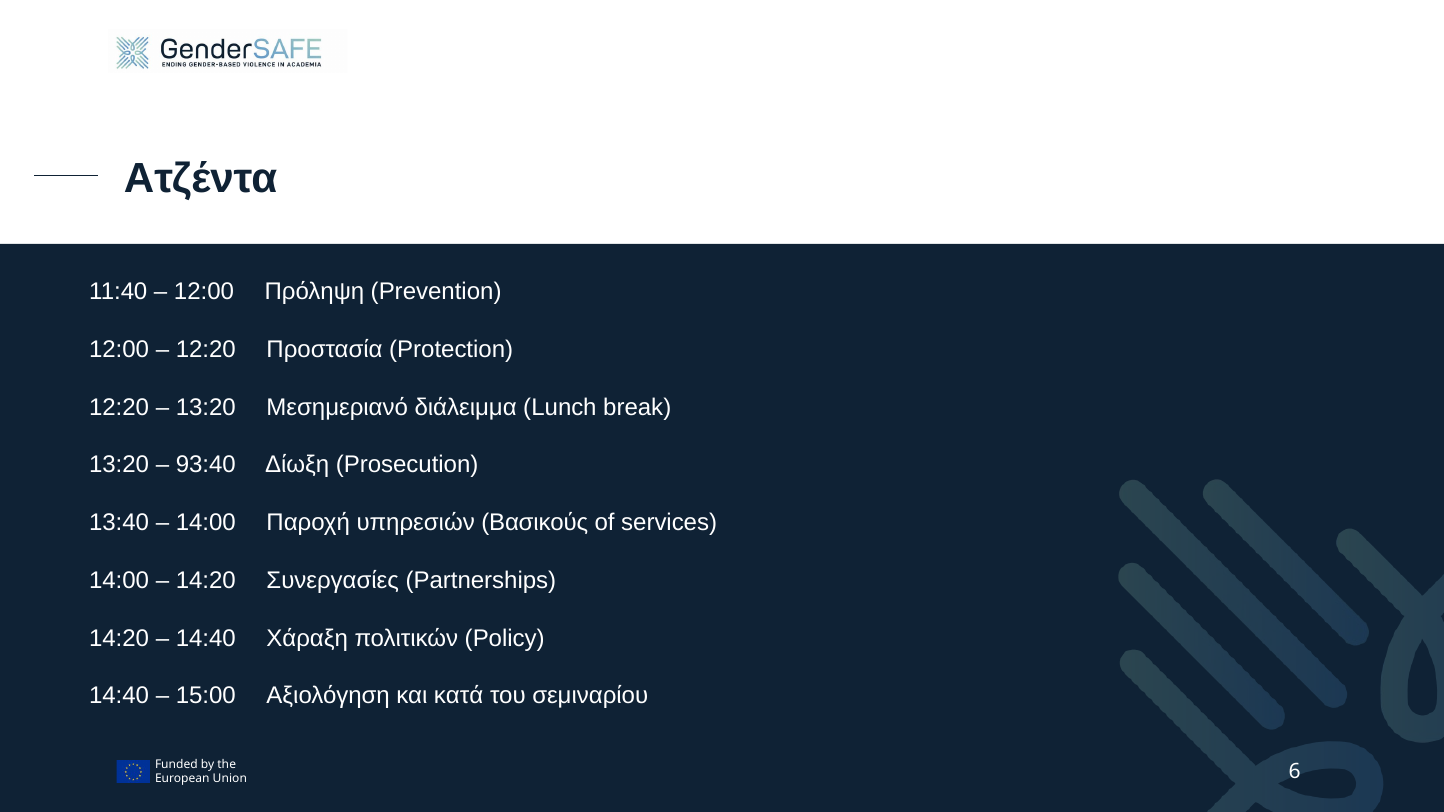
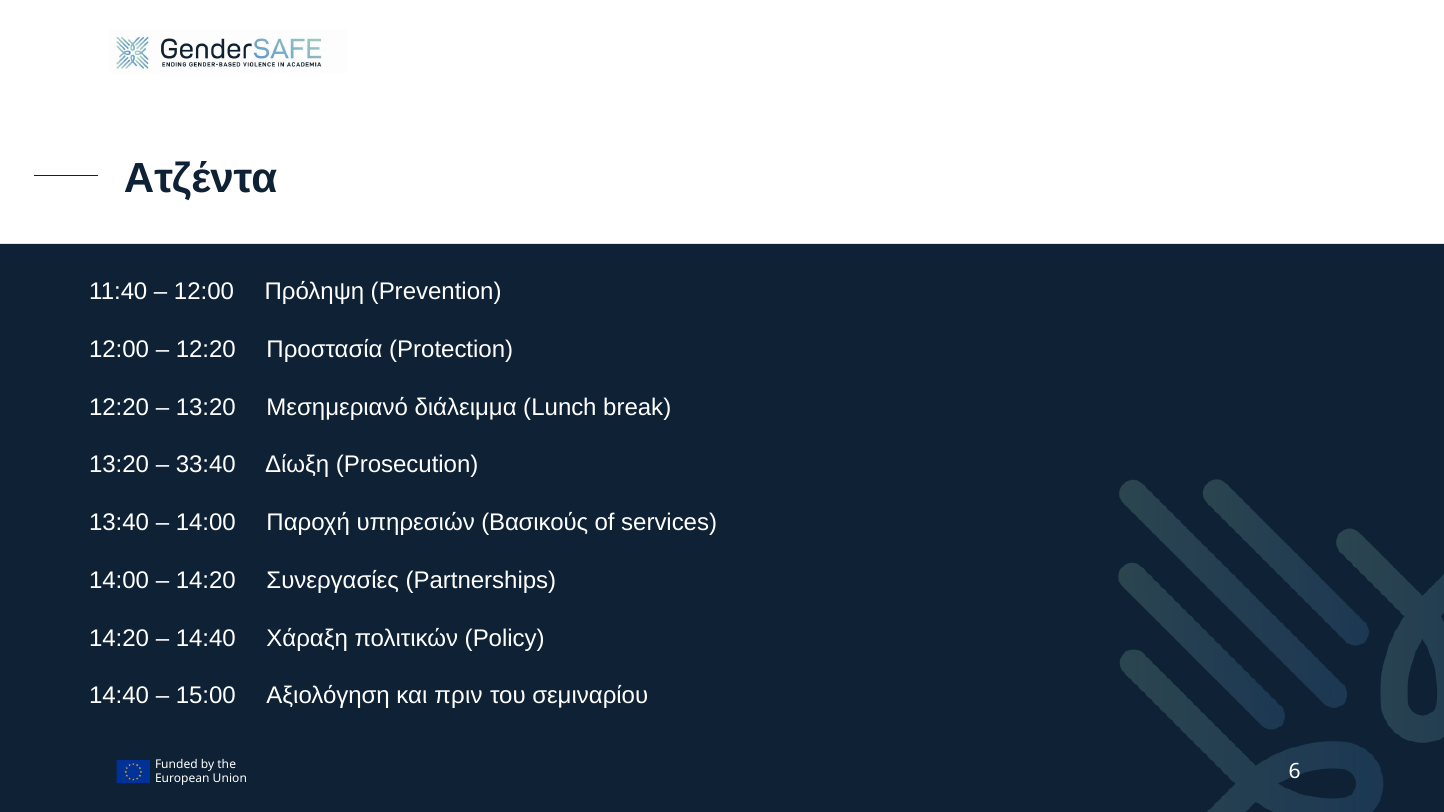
93:40: 93:40 -> 33:40
κατά: κατά -> πριν
